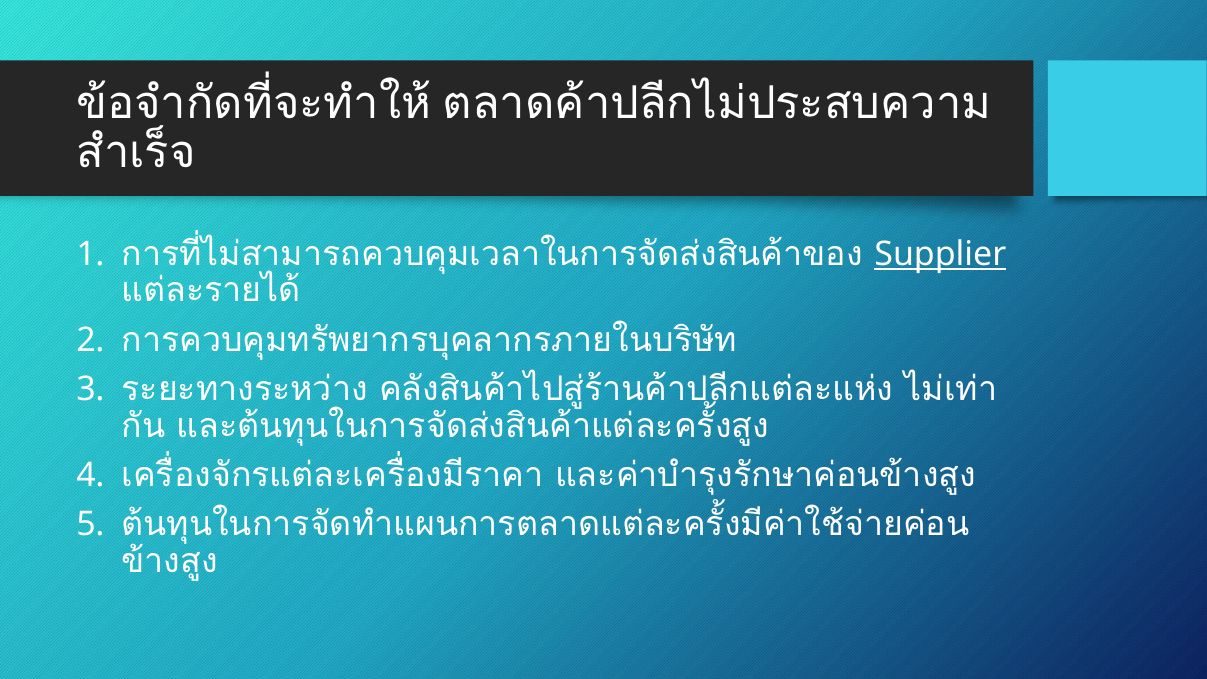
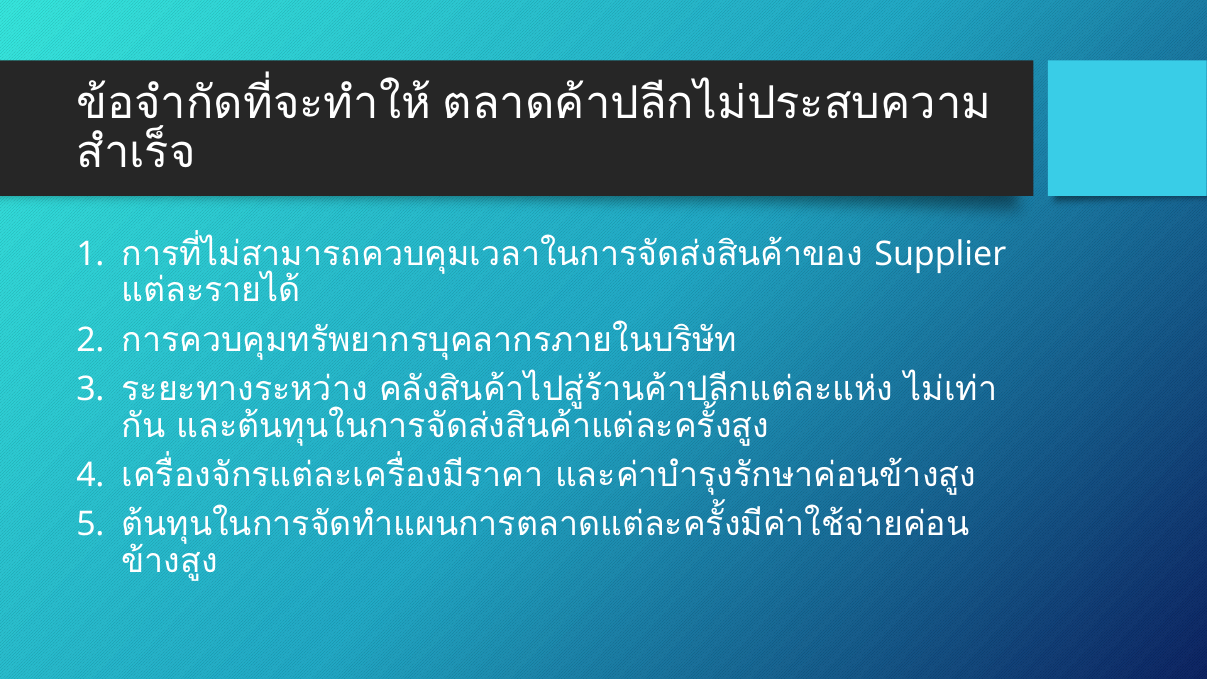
Supplier underline: present -> none
